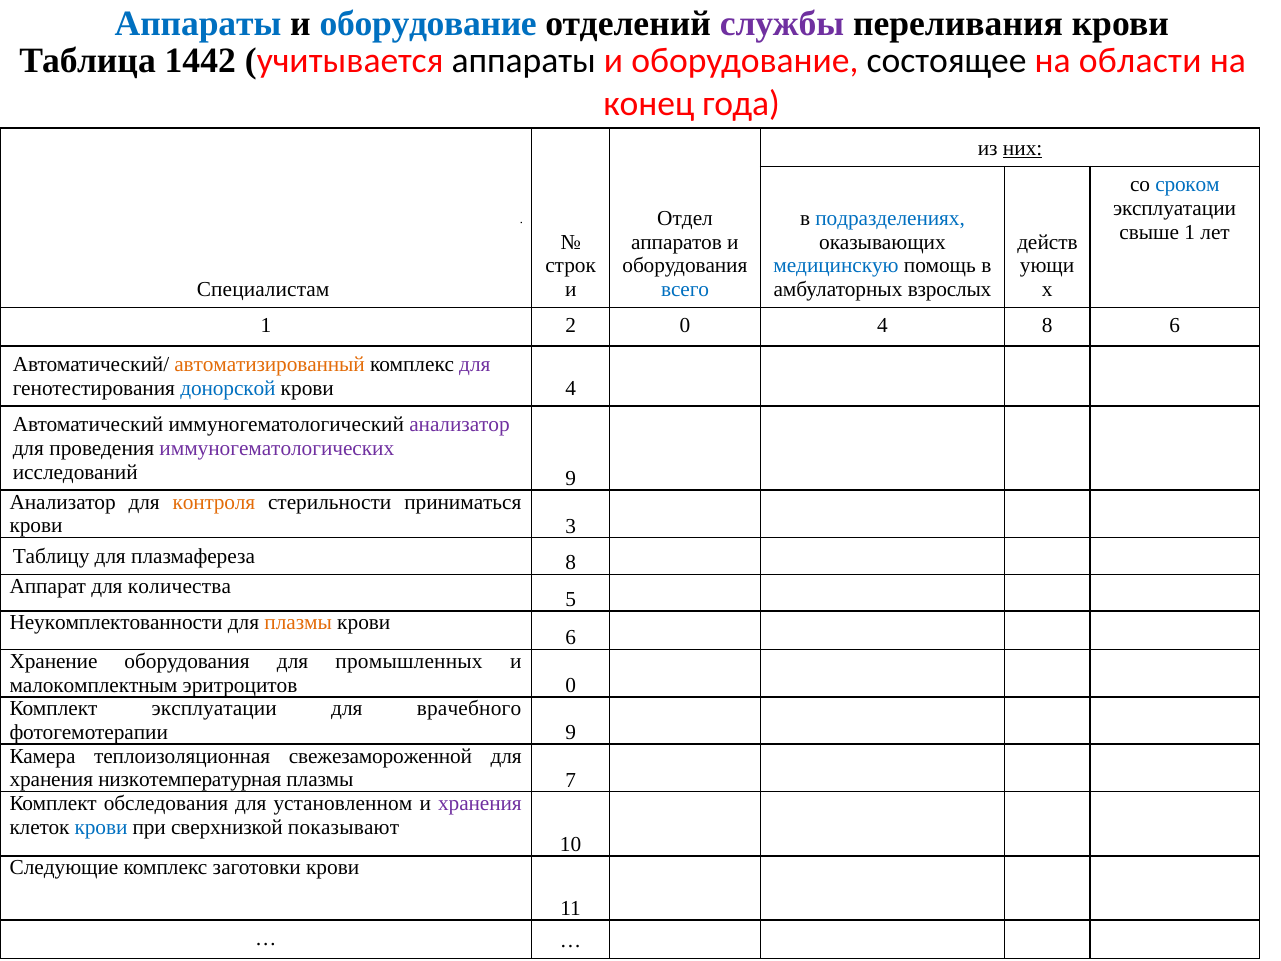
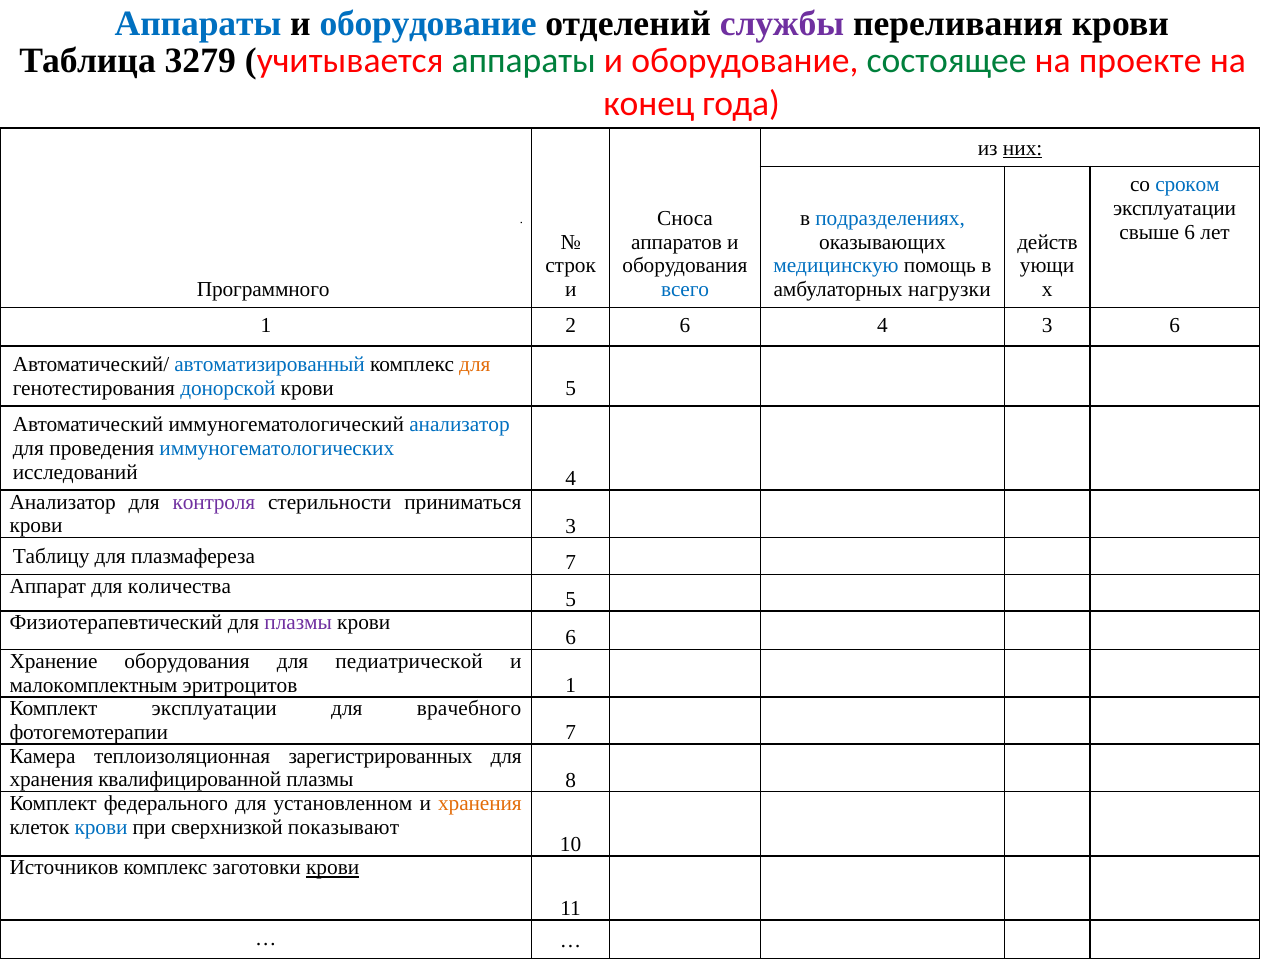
1442: 1442 -> 3279
аппараты at (524, 61) colour: black -> green
состоящее colour: black -> green
области: области -> проекте
Отдел: Отдел -> Сноса
свыше 1: 1 -> 6
Специалистам: Специалистам -> Программного
взрослых: взрослых -> нагрузки
2 0: 0 -> 6
4 8: 8 -> 3
автоматизированный colour: orange -> blue
для at (475, 364) colour: purple -> orange
крови 4: 4 -> 5
анализатор at (460, 425) colour: purple -> blue
иммуногематологических colour: purple -> blue
исследований 9: 9 -> 4
контроля colour: orange -> purple
плазмафереза 8: 8 -> 7
Неукомплектованности: Неукомплектованности -> Физиотерапевтический
плазмы at (298, 623) colour: orange -> purple
промышленных: промышленных -> педиатрической
эритроцитов 0: 0 -> 1
фотогемотерапии 9: 9 -> 7
свежезамороженной: свежезамороженной -> зарегистрированных
низкотемпературная: низкотемпературная -> квалифицированной
7: 7 -> 8
обследования: обследования -> федерального
хранения at (480, 803) colour: purple -> orange
Следующие: Следующие -> Источников
крови at (333, 868) underline: none -> present
